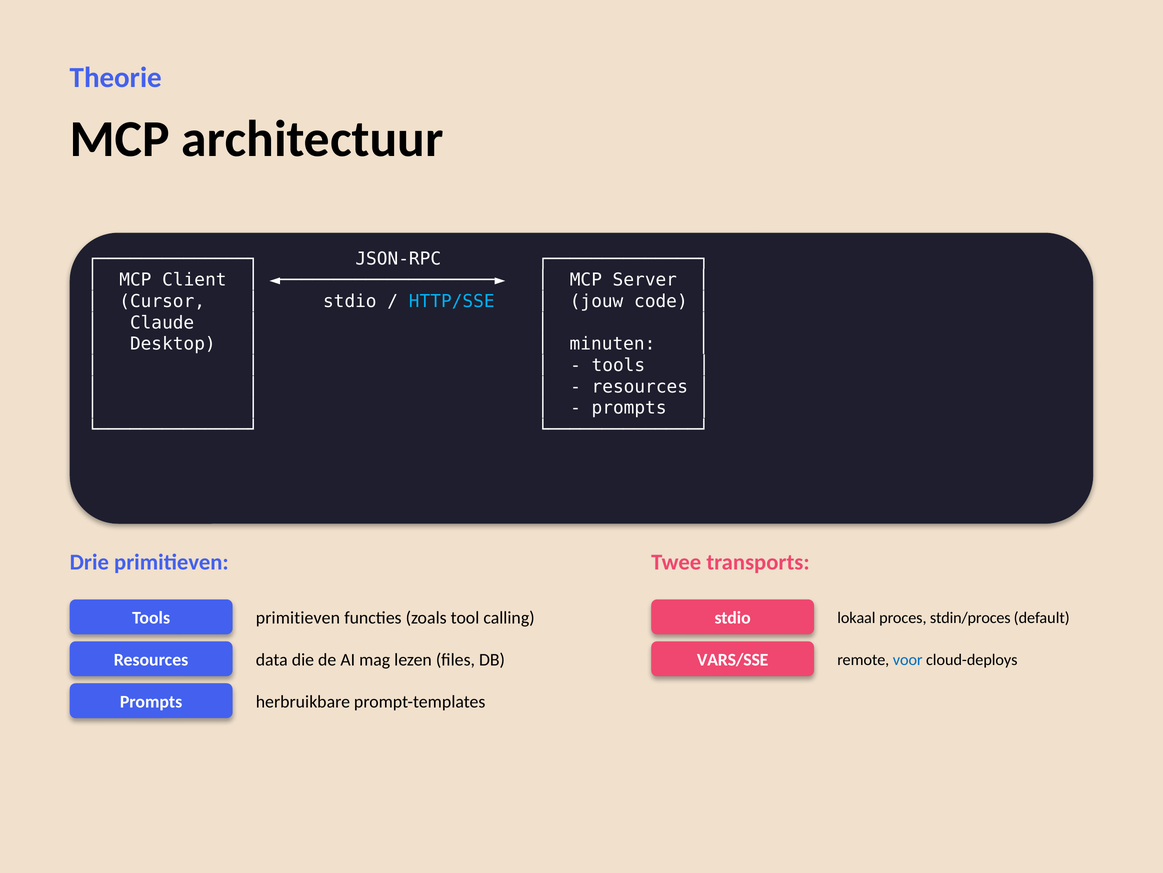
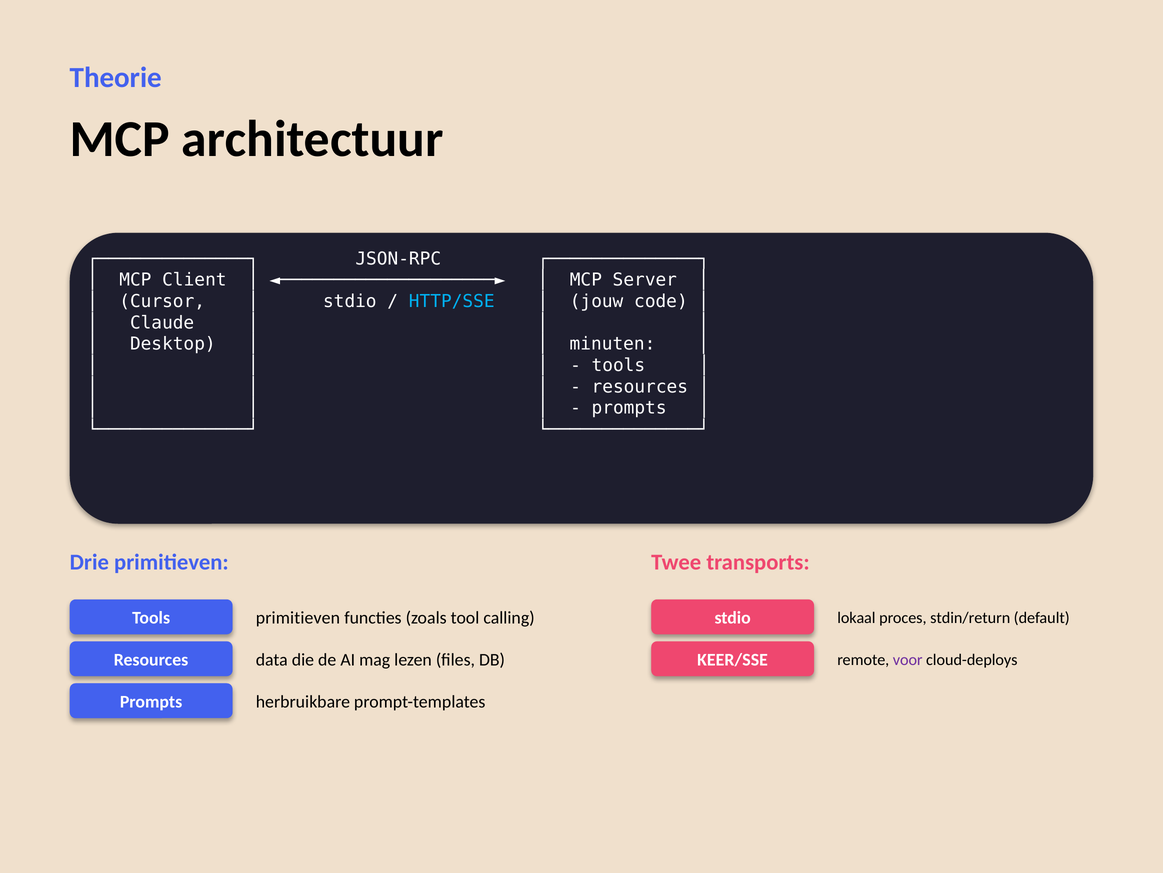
stdin/proces: stdin/proces -> stdin/return
VARS/SSE: VARS/SSE -> KEER/SSE
voor colour: blue -> purple
